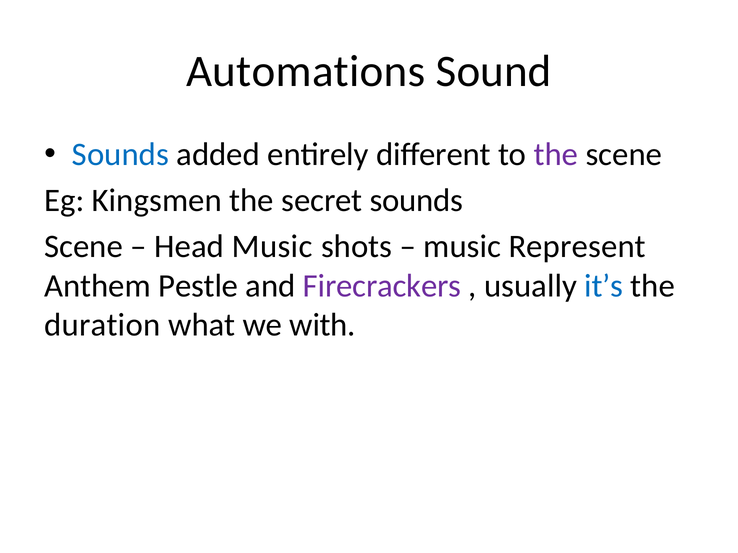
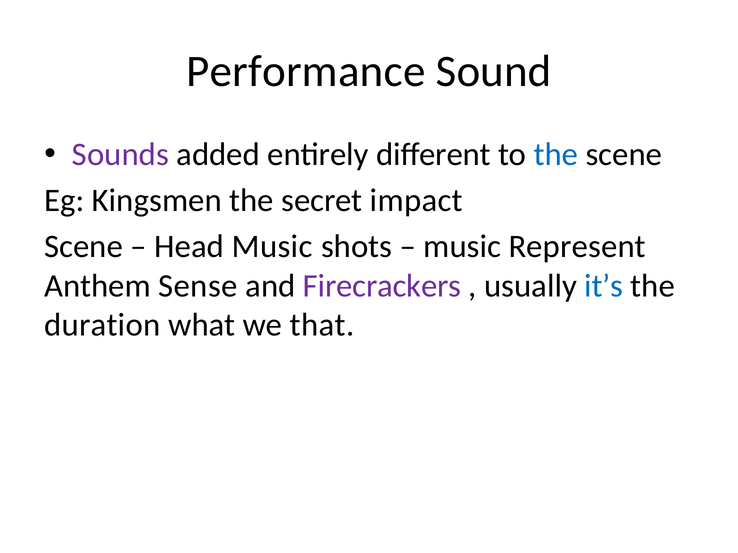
Automations: Automations -> Performance
Sounds at (120, 155) colour: blue -> purple
the at (556, 155) colour: purple -> blue
secret sounds: sounds -> impact
Pestle: Pestle -> Sense
with: with -> that
